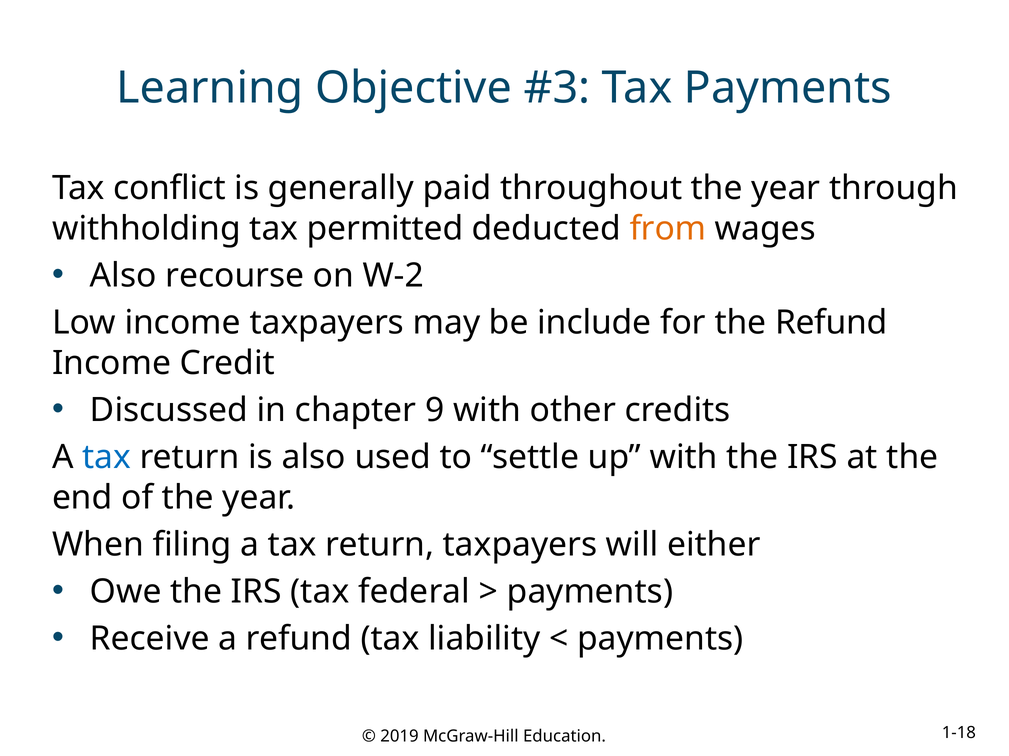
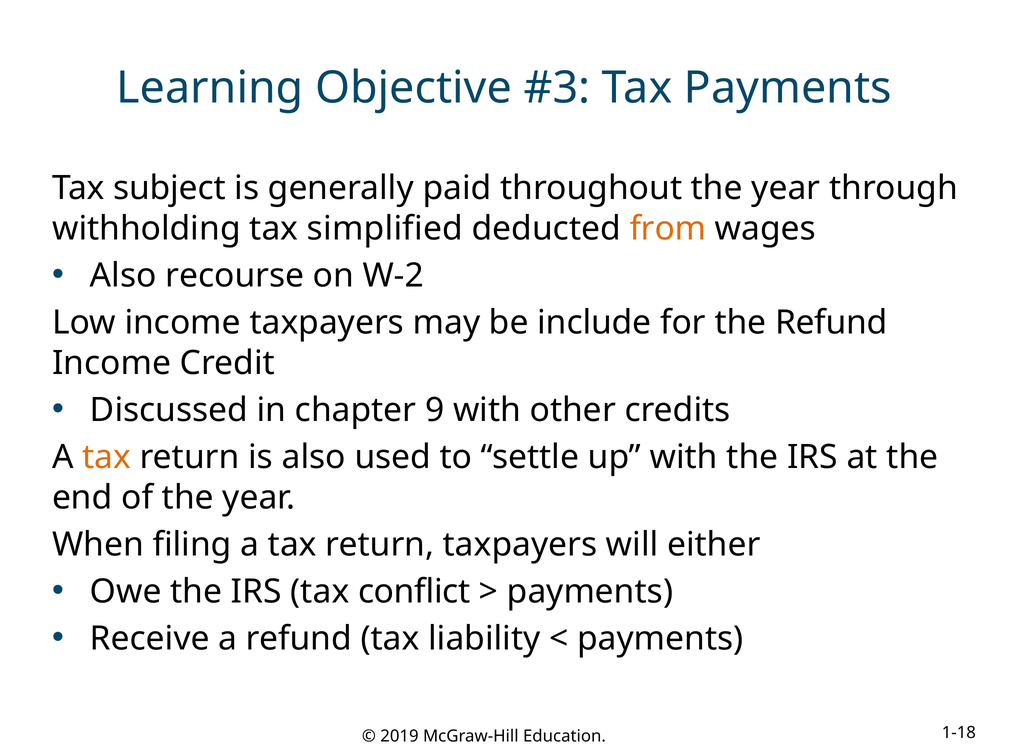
conflict: conflict -> subject
permitted: permitted -> simplified
tax at (107, 458) colour: blue -> orange
federal: federal -> conflict
